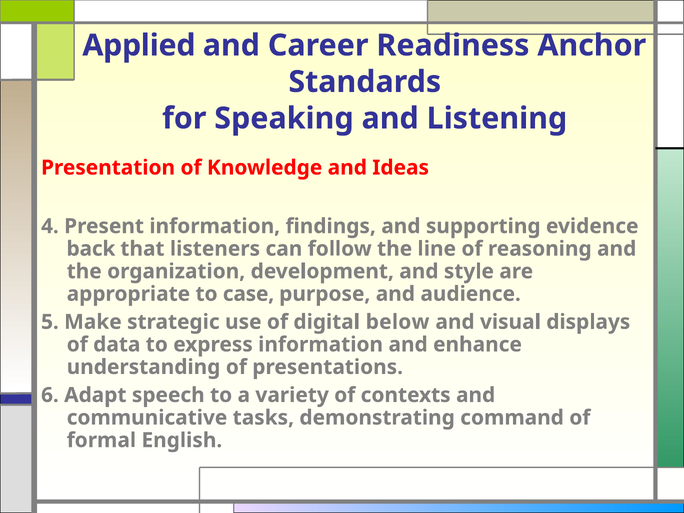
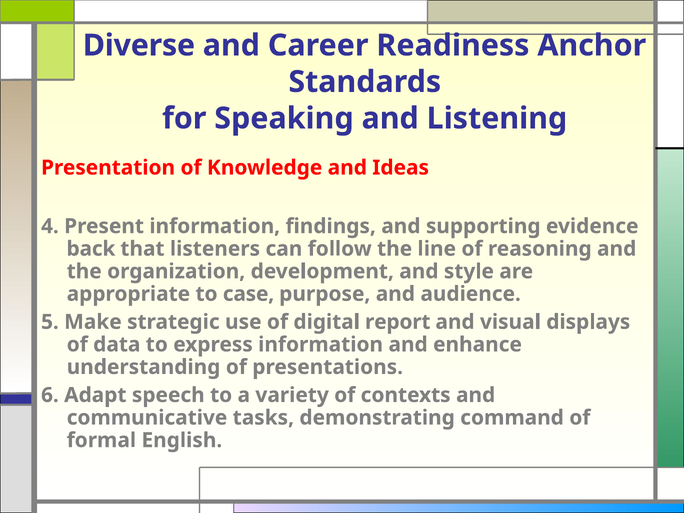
Applied: Applied -> Diverse
below: below -> report
